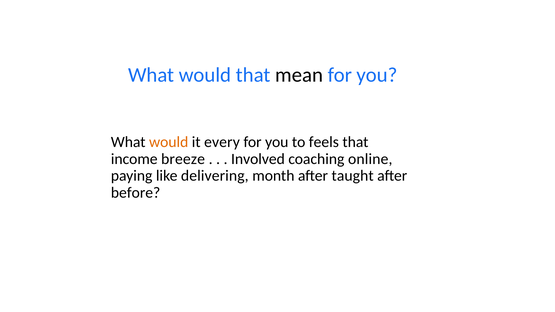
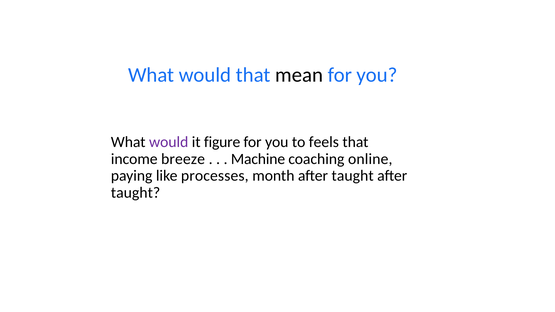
would at (169, 142) colour: orange -> purple
every: every -> figure
Involved: Involved -> Machine
delivering: delivering -> processes
before at (136, 193): before -> taught
